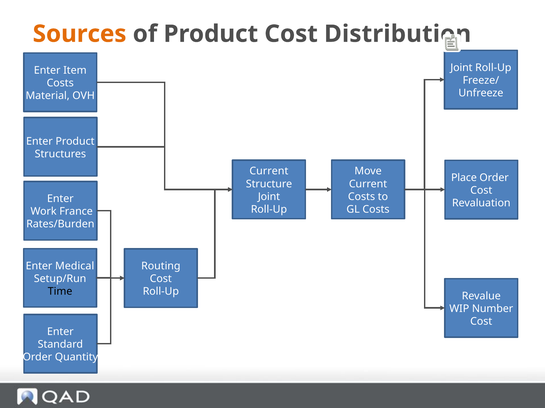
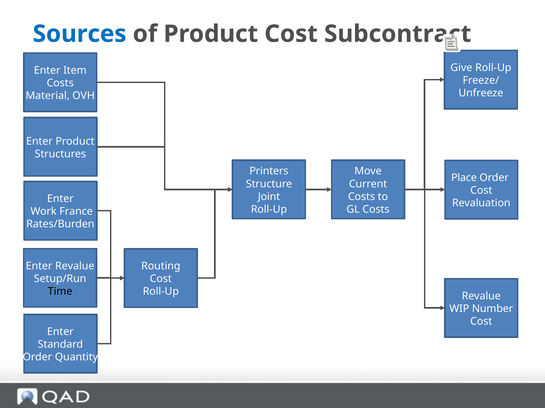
Sources colour: orange -> blue
Distribution: Distribution -> Subcontract
Joint at (461, 68): Joint -> Give
Current at (269, 171): Current -> Printers
Enter Medical: Medical -> Revalue
